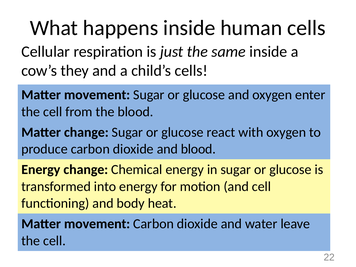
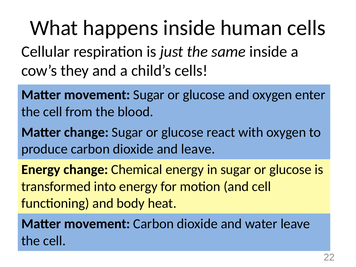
and blood: blood -> leave
